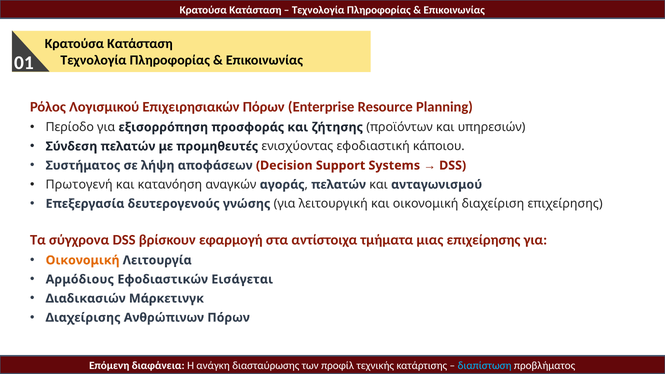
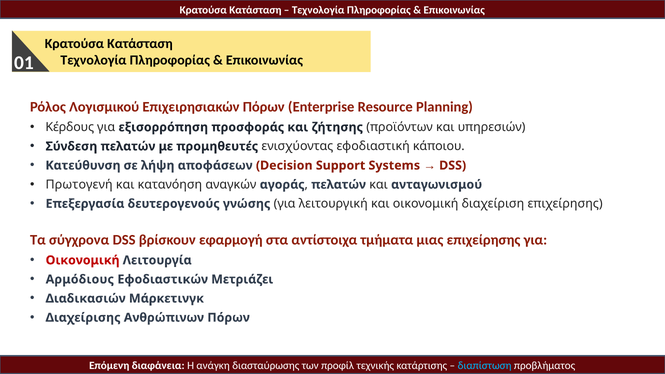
Περίοδο: Περίοδο -> Κέρδους
Συστήματος: Συστήματος -> Κατεύθυνση
Οικονομική at (83, 260) colour: orange -> red
Εισάγεται: Εισάγεται -> Μετριάζει
